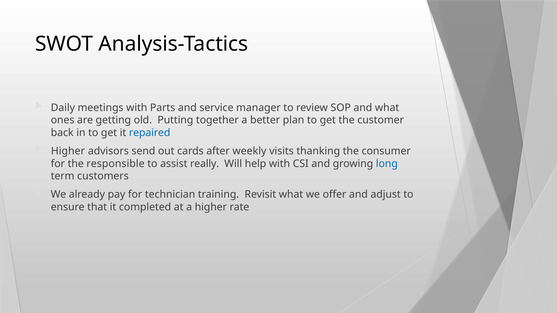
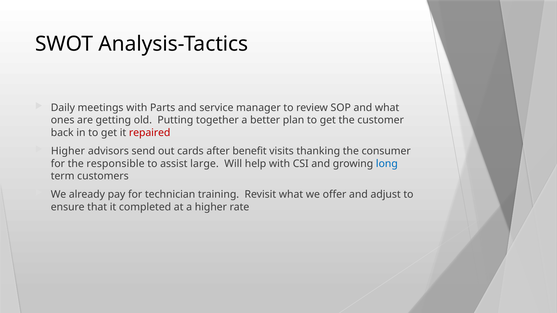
repaired colour: blue -> red
weekly: weekly -> benefit
really: really -> large
